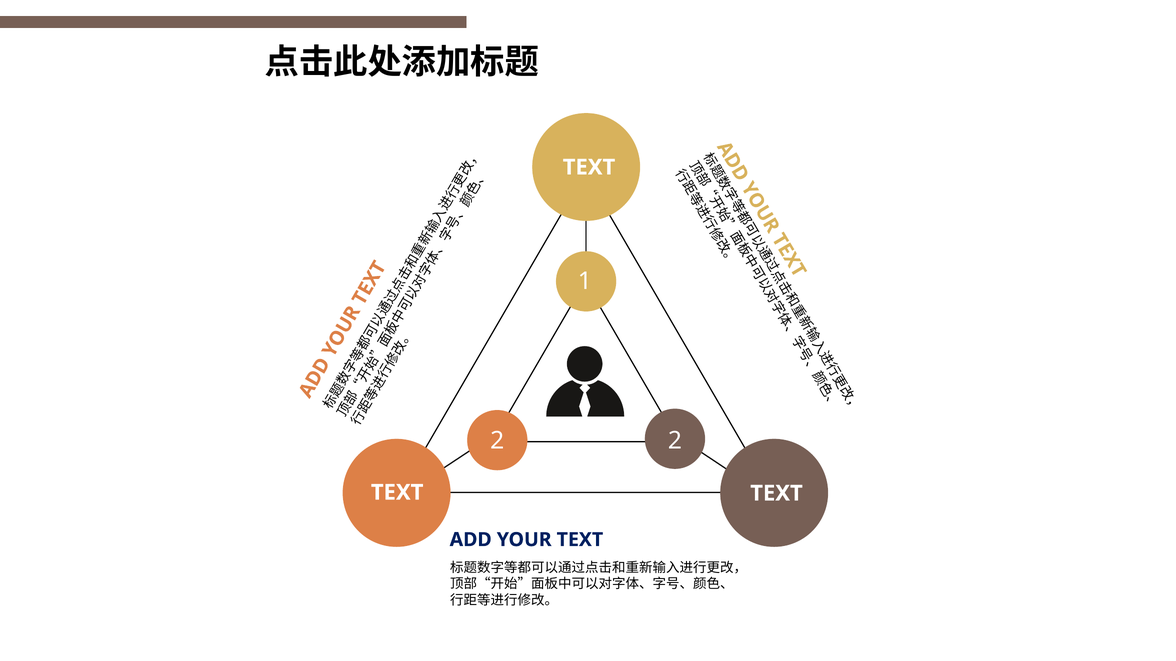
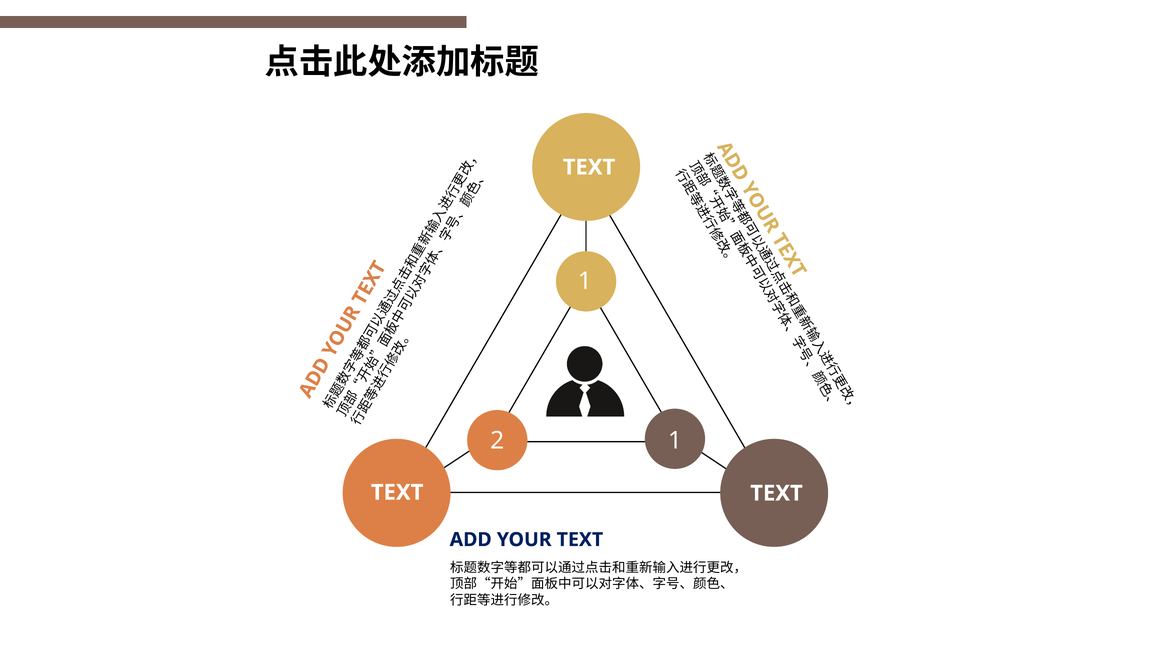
2 2: 2 -> 1
